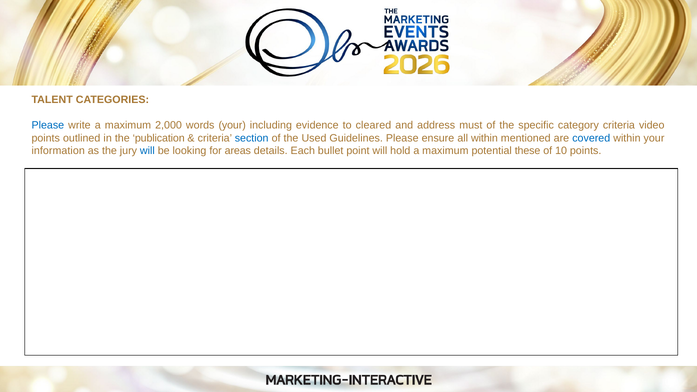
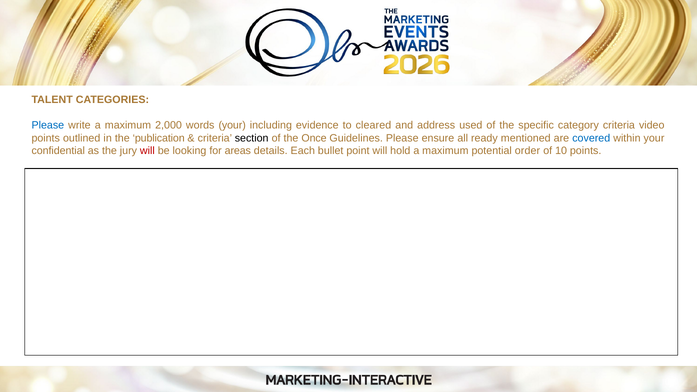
must: must -> used
section colour: blue -> black
Used: Used -> Once
all within: within -> ready
information: information -> confidential
will at (147, 151) colour: blue -> red
these: these -> order
